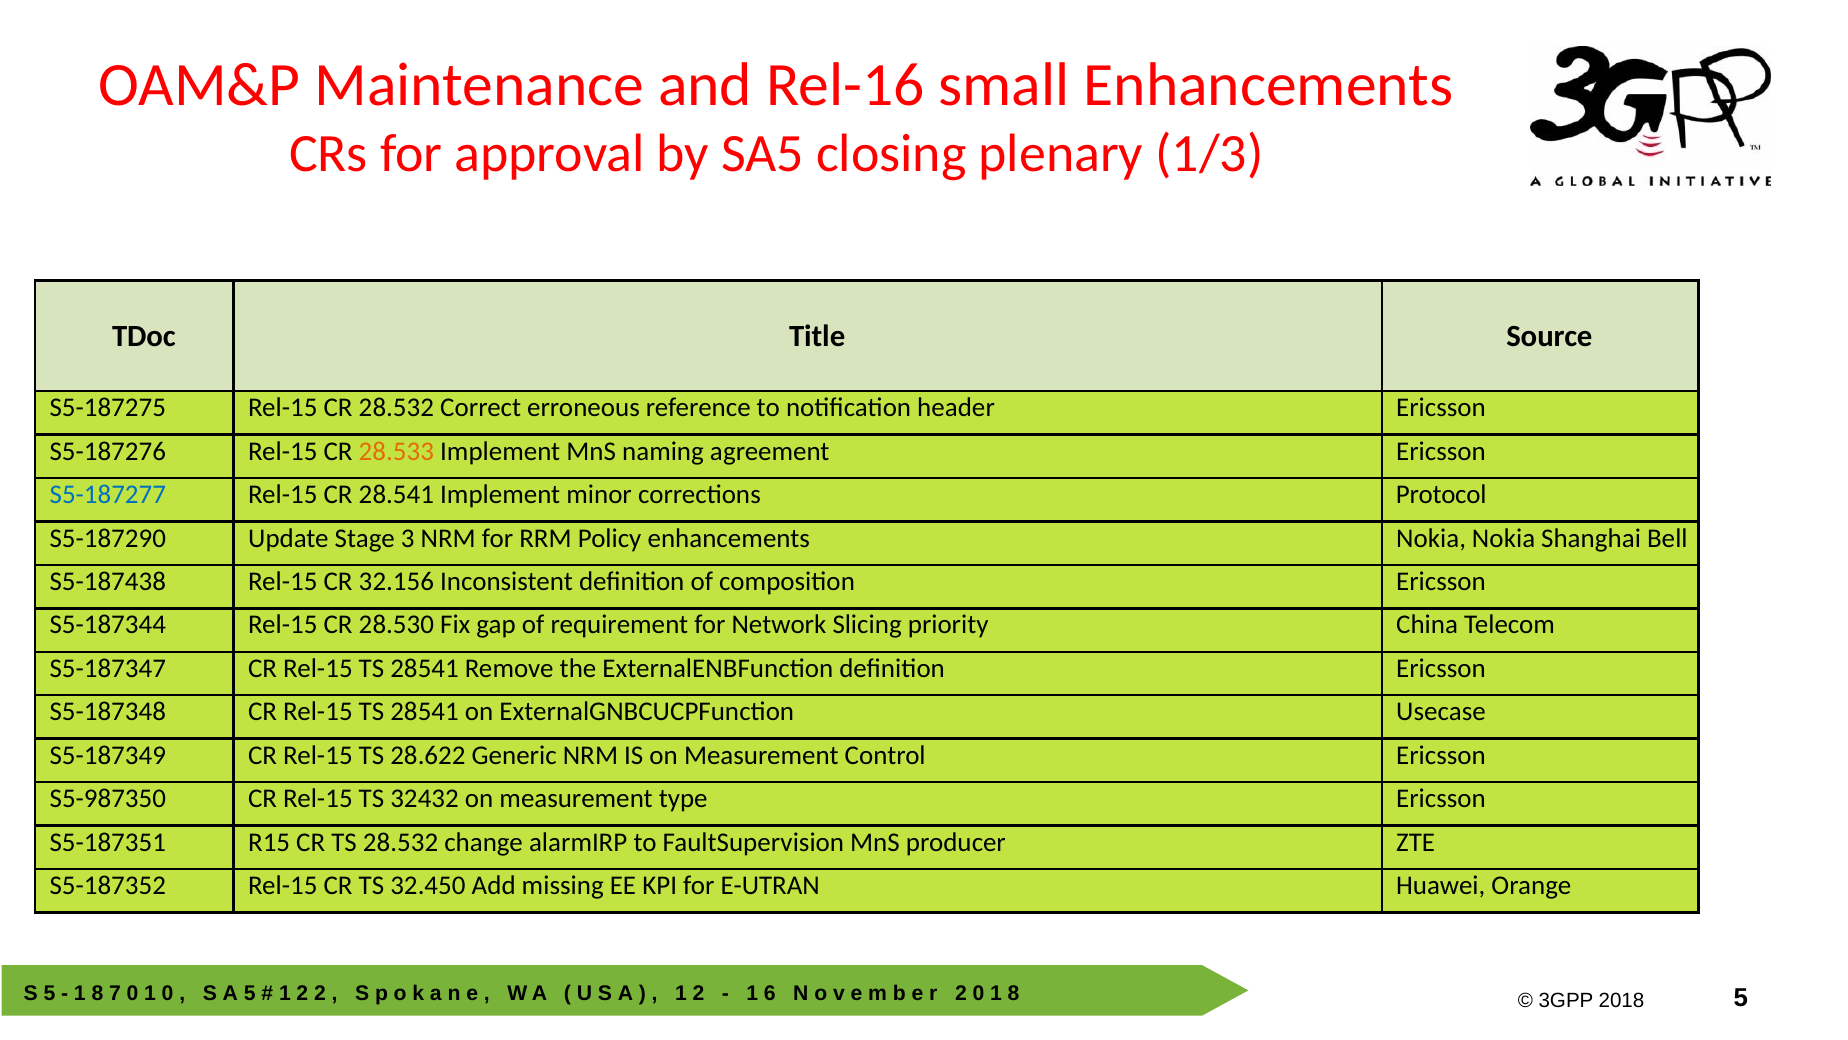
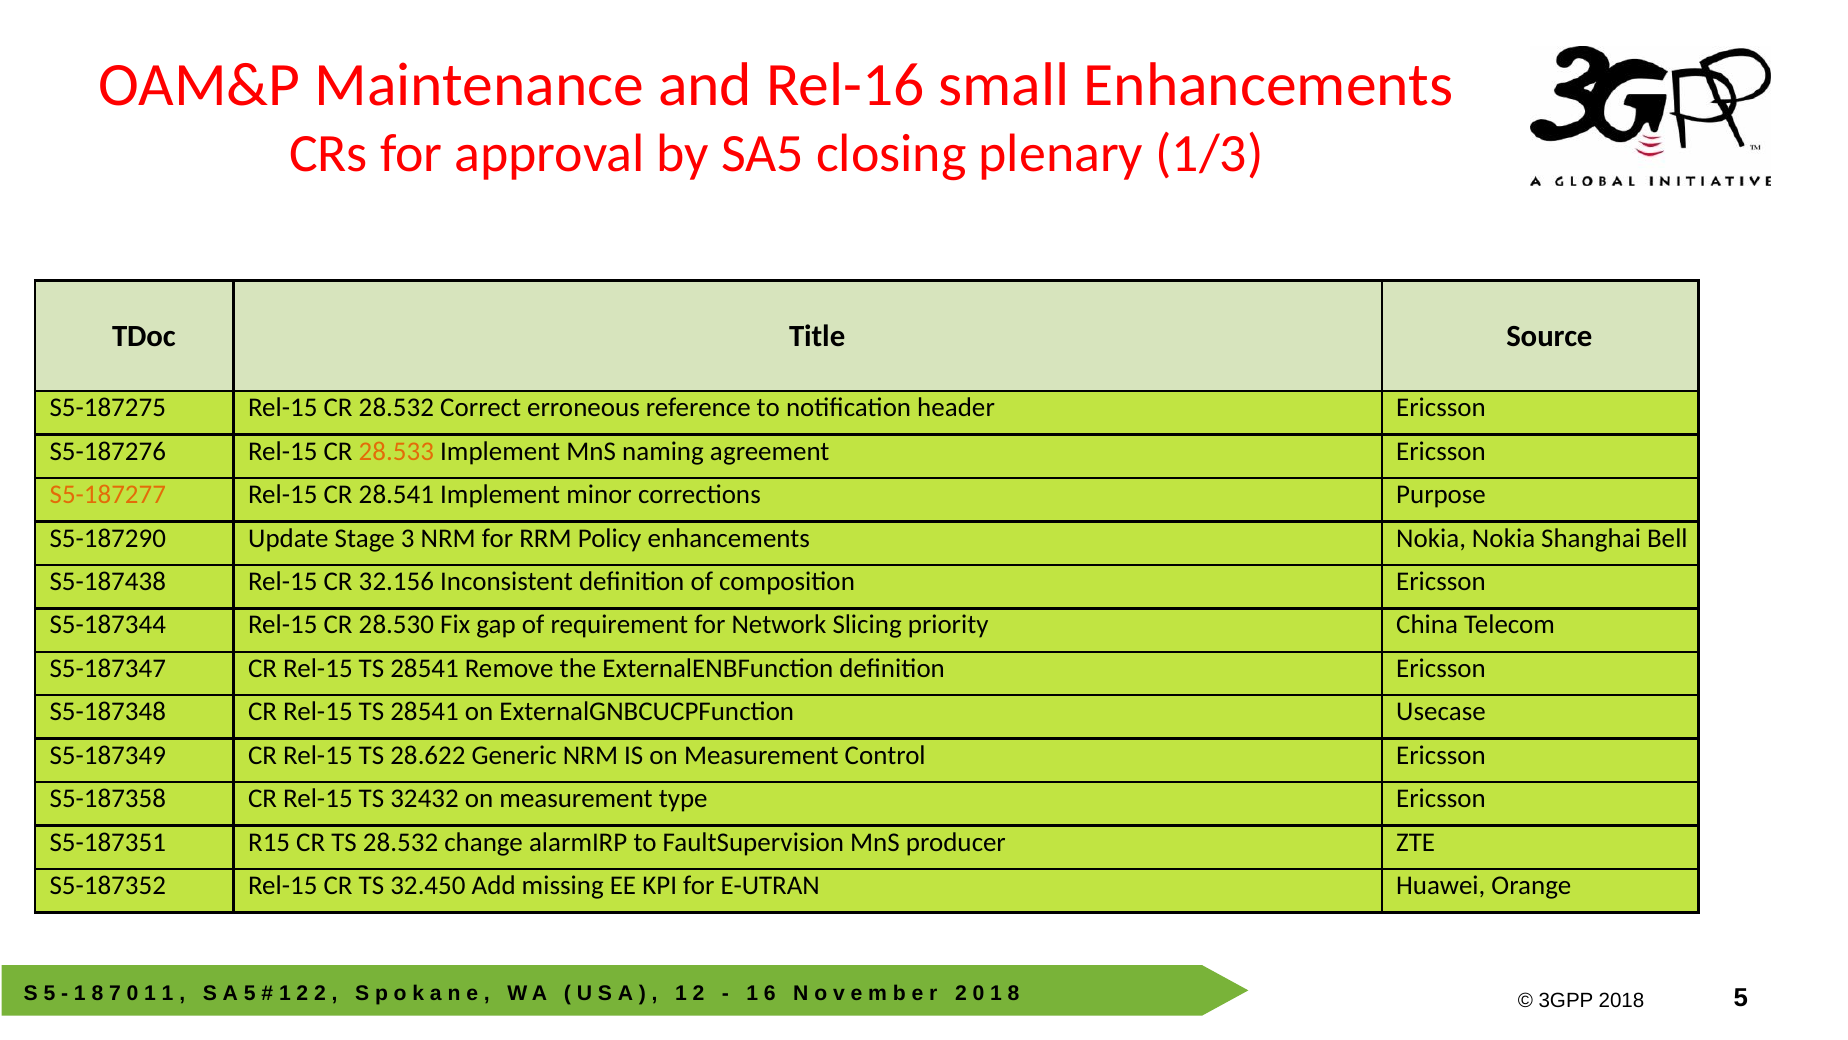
S5-187277 colour: blue -> orange
Protocol: Protocol -> Purpose
S5-987350: S5-987350 -> S5-187358
0 at (168, 993): 0 -> 1
